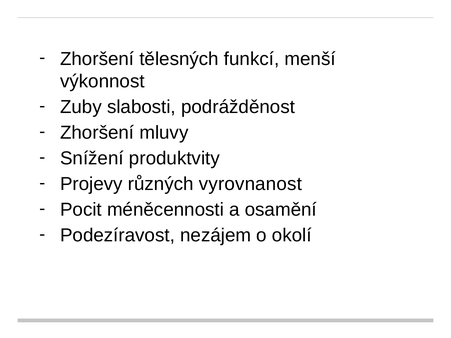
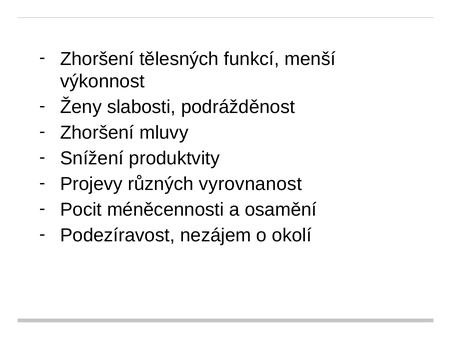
Zuby: Zuby -> Ženy
